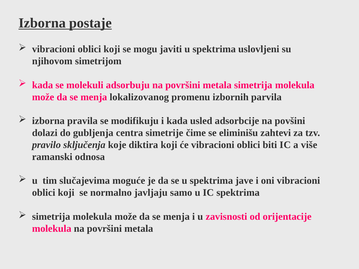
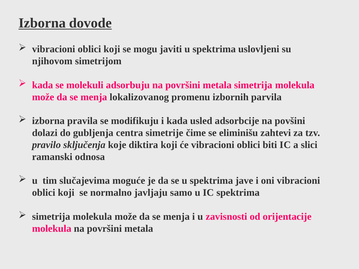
postaje: postaje -> dovode
više: više -> slici
